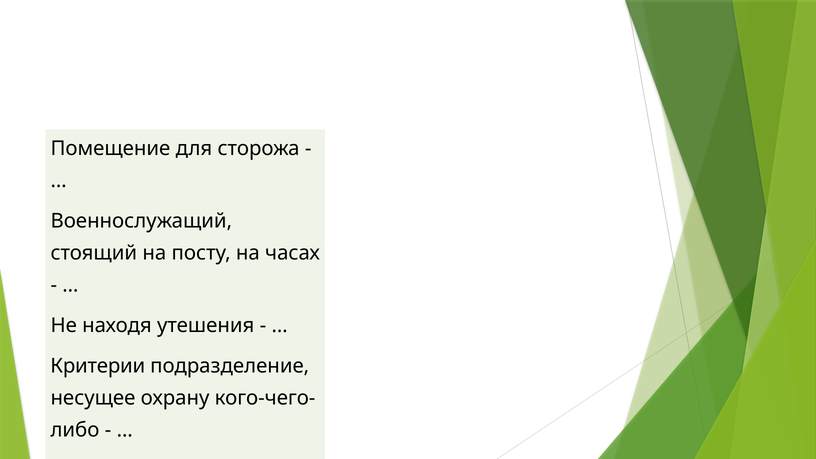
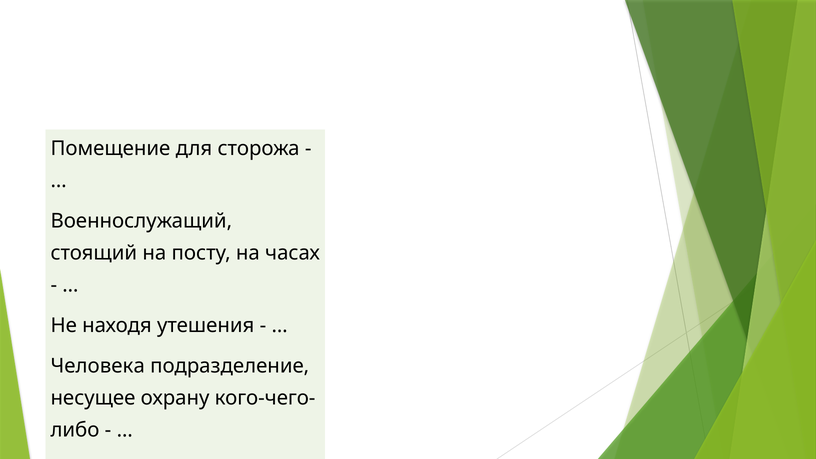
Критерии: Критерии -> Человека
